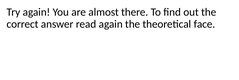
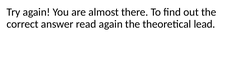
face: face -> lead
